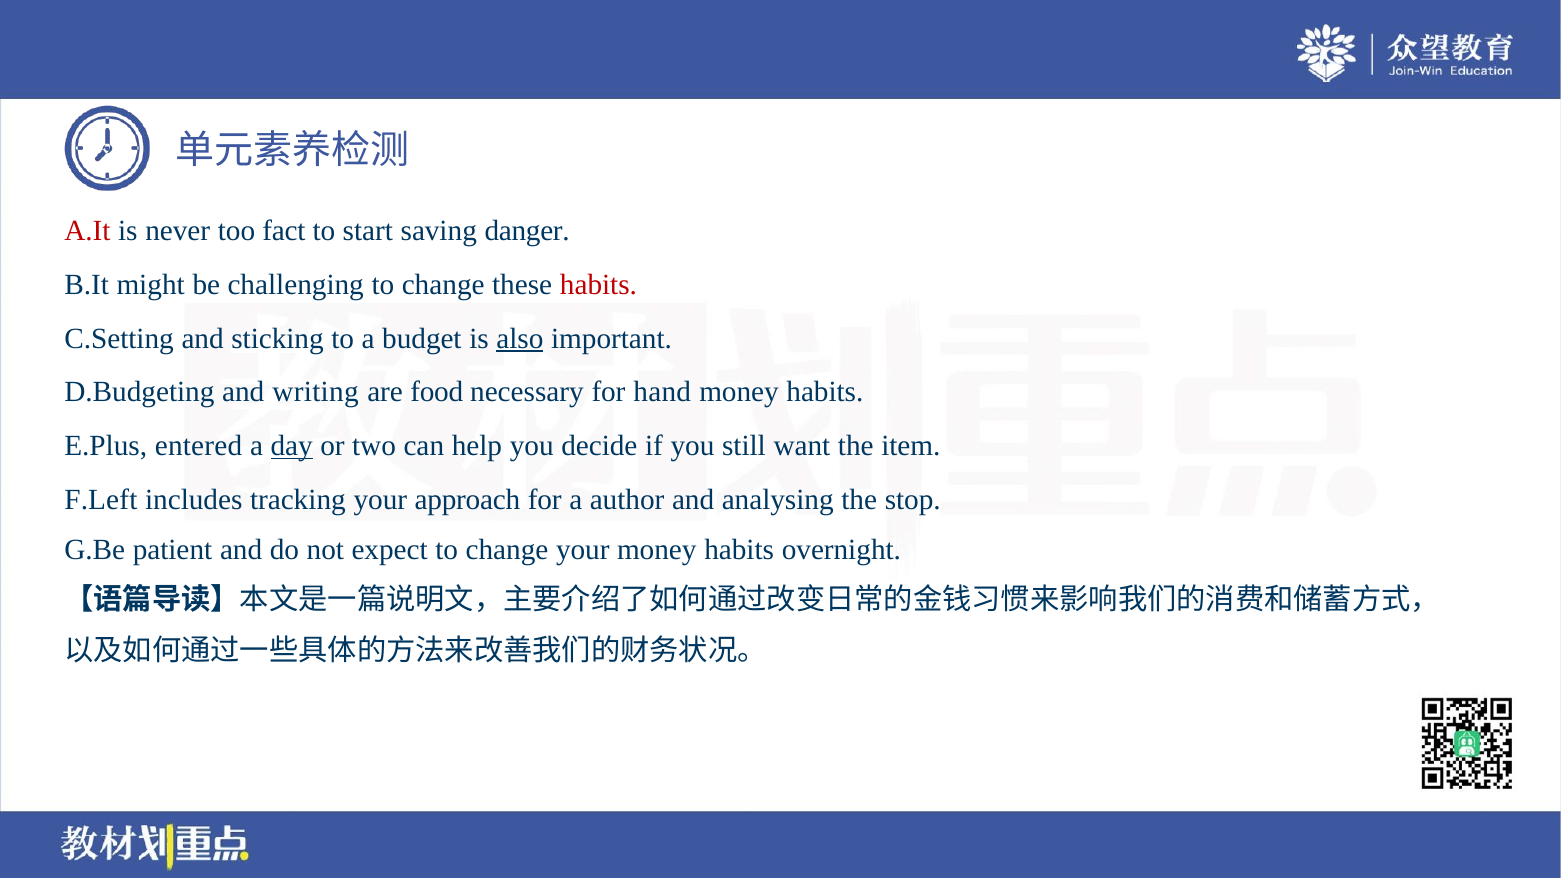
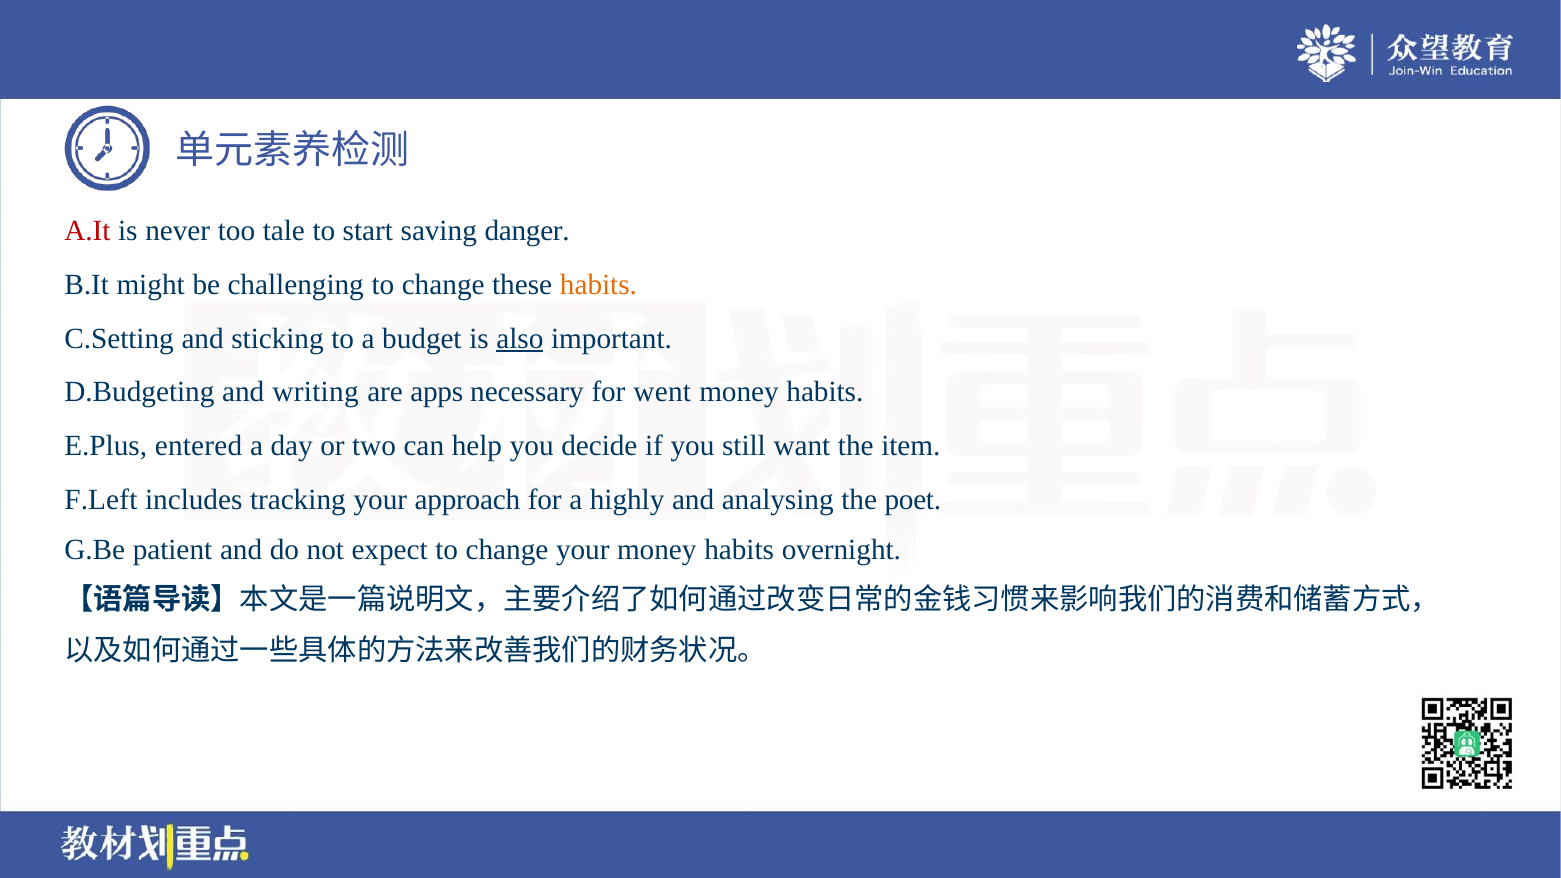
fact: fact -> tale
habits at (598, 285) colour: red -> orange
food: food -> apps
hand: hand -> went
day underline: present -> none
author: author -> highly
stop: stop -> poet
